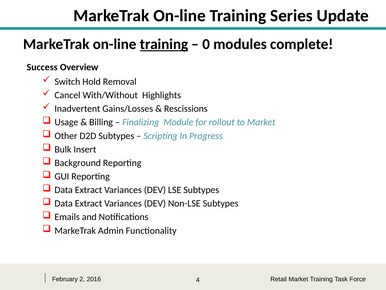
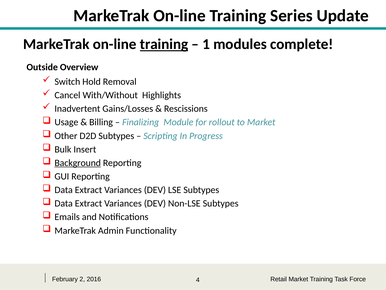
0: 0 -> 1
Success: Success -> Outside
Background underline: none -> present
